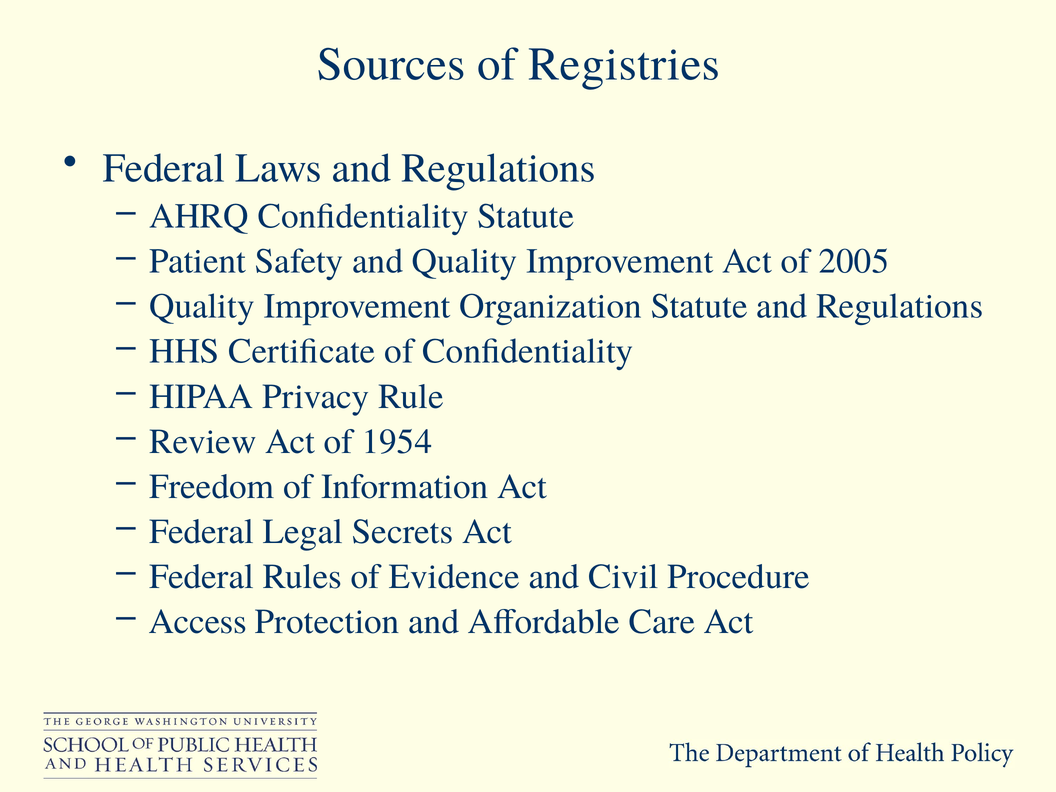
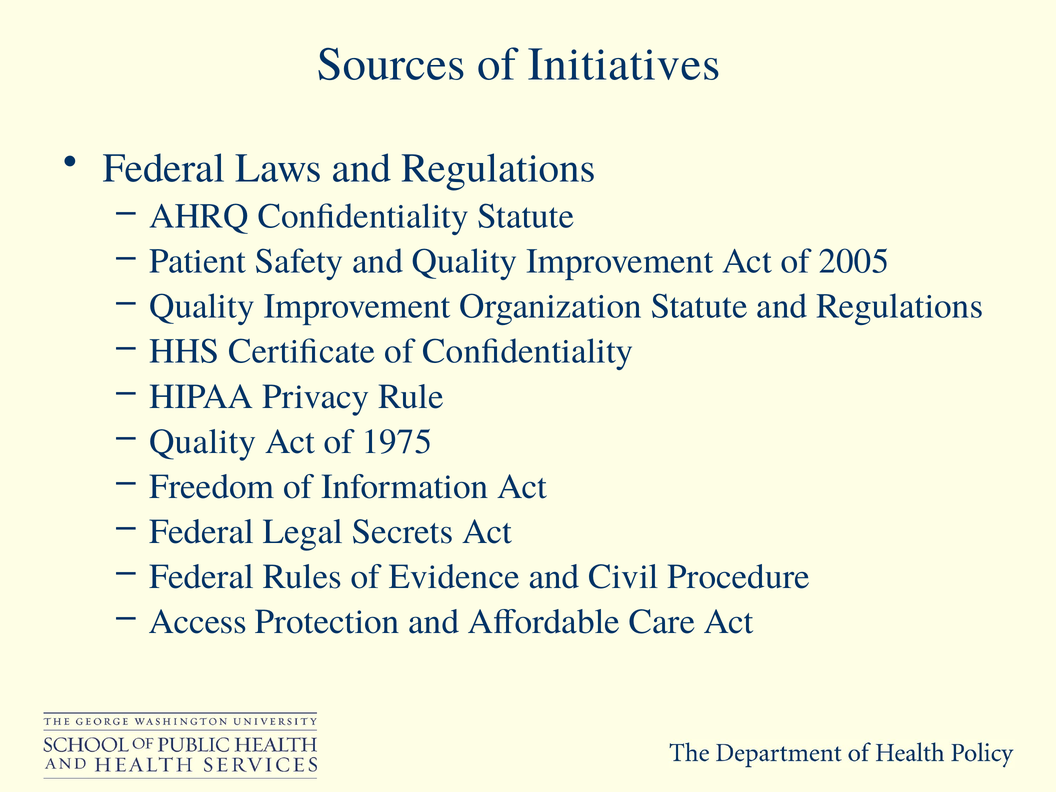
Registries: Registries -> Initiatives
Review at (203, 441): Review -> Quality
1954: 1954 -> 1975
